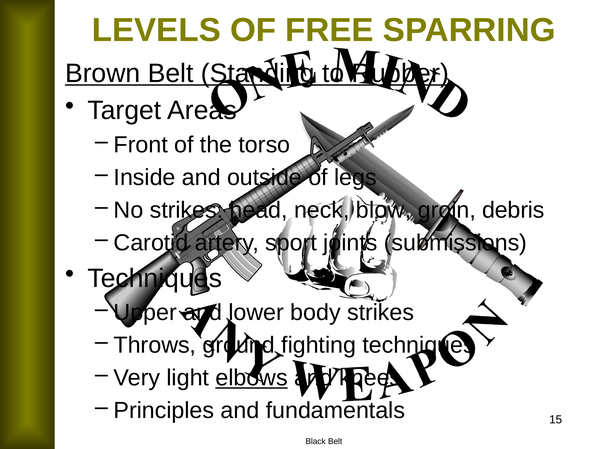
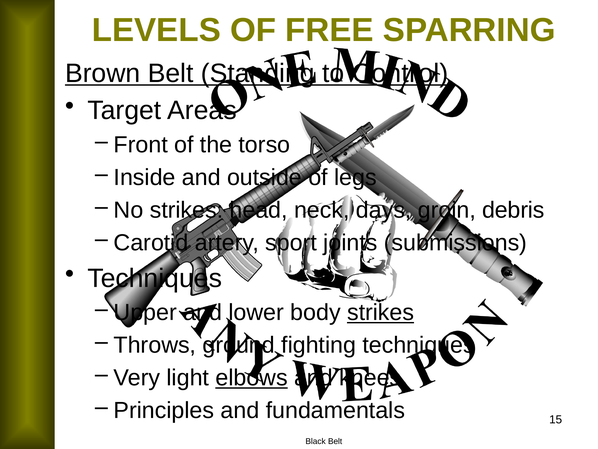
Rubber: Rubber -> Control
blow: blow -> days
strikes at (381, 312) underline: none -> present
